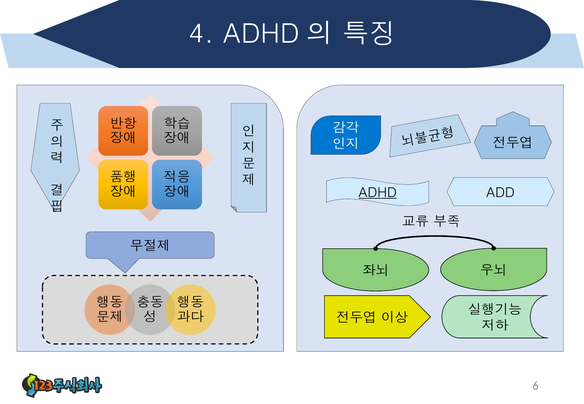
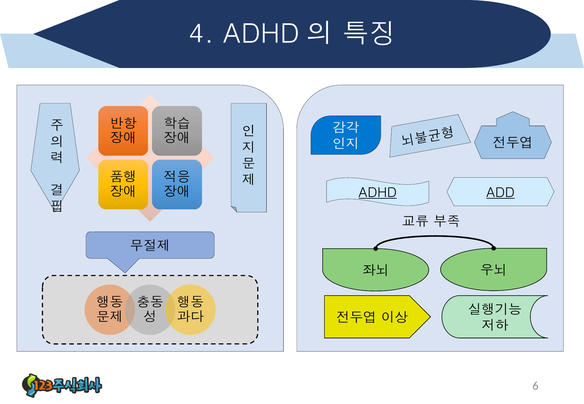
ADD underline: none -> present
